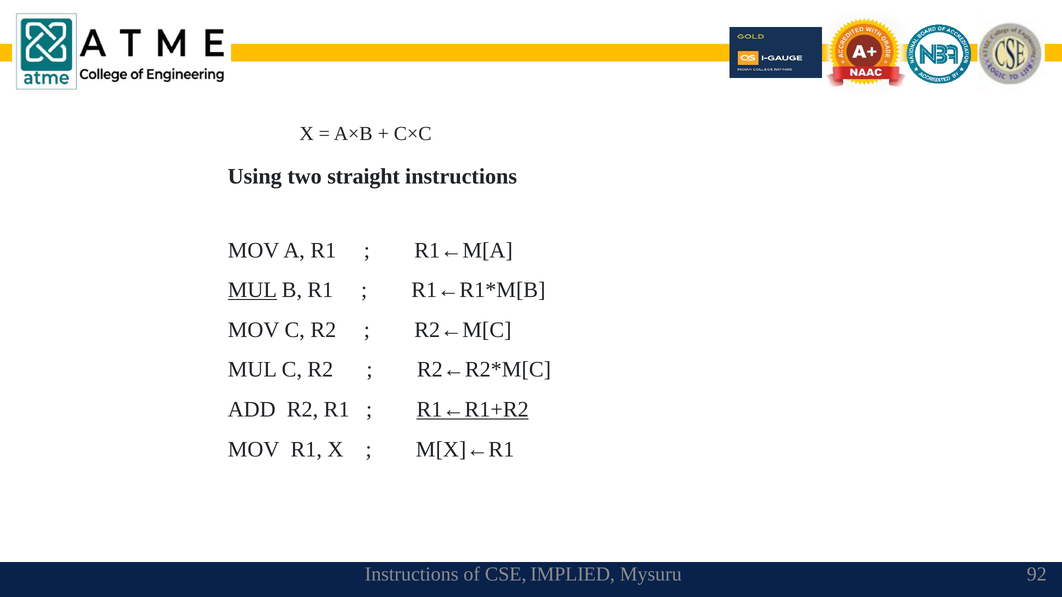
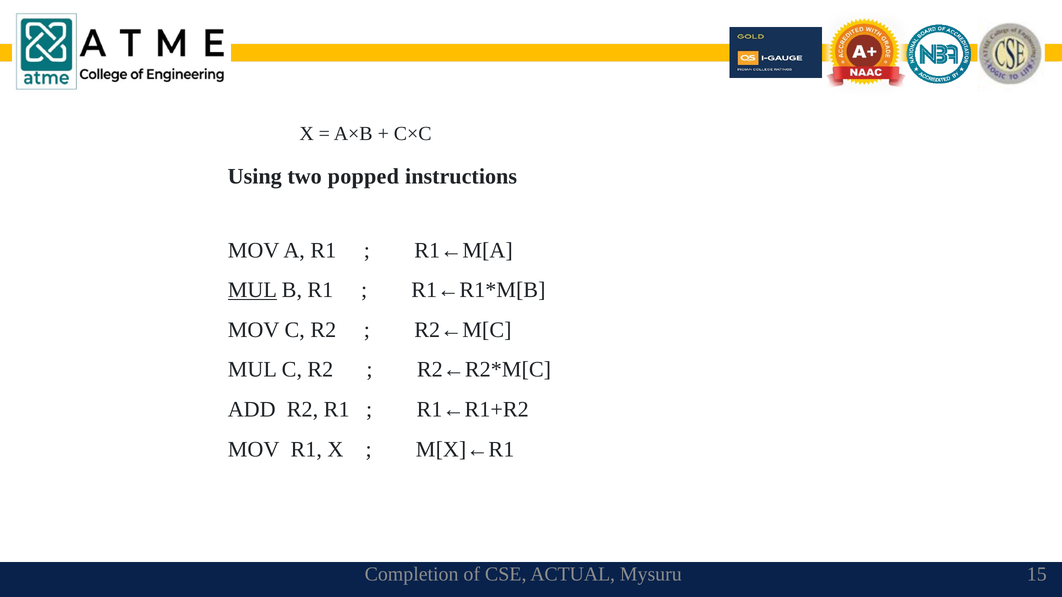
straight: straight -> popped
R1←R1+R2 underline: present -> none
Instructions at (412, 574): Instructions -> Completion
IMPLIED: IMPLIED -> ACTUAL
92: 92 -> 15
